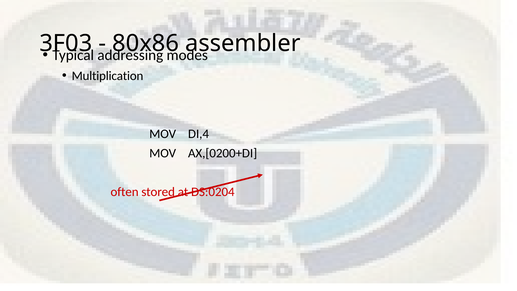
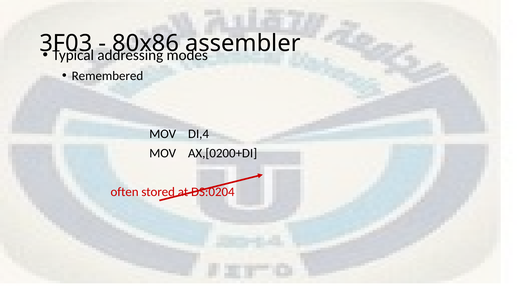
Multiplication: Multiplication -> Remembered
